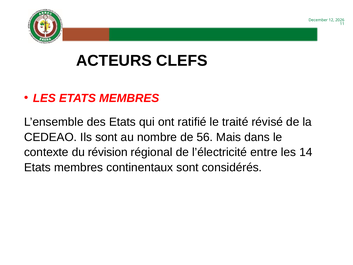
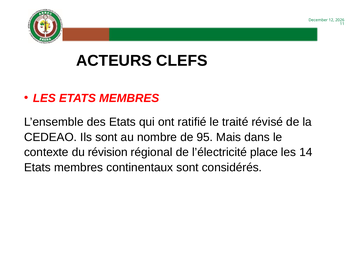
56: 56 -> 95
entre: entre -> place
